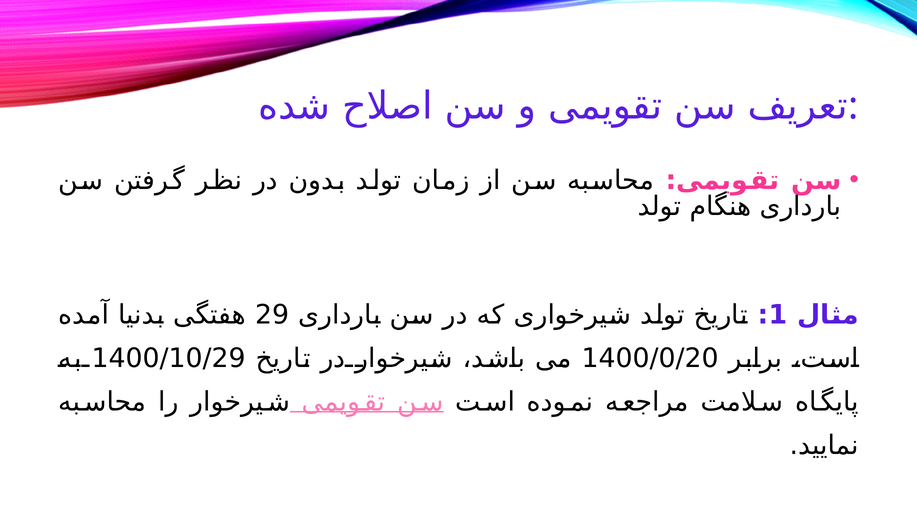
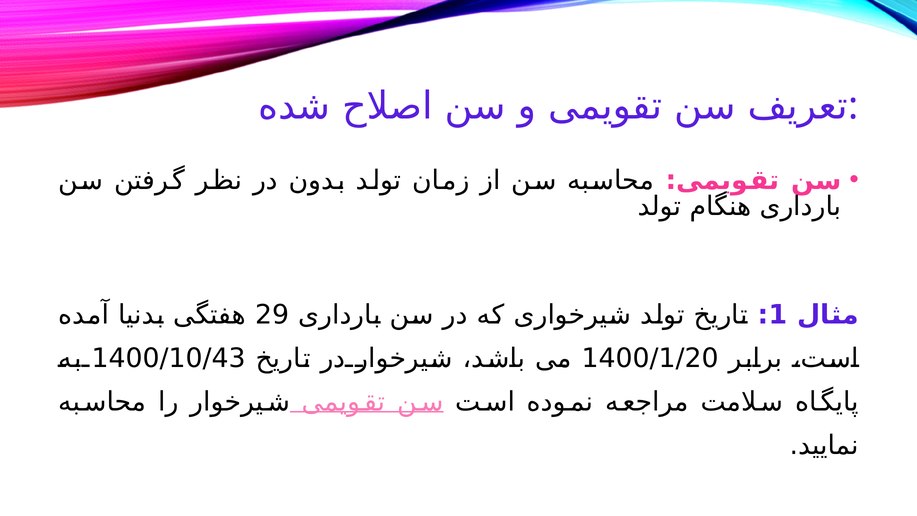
1400/10/29: 1400/10/29 -> 1400/10/43
1400/0/20: 1400/0/20 -> 1400/1/20
